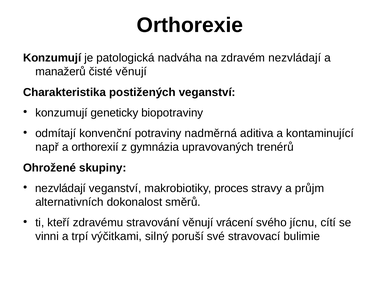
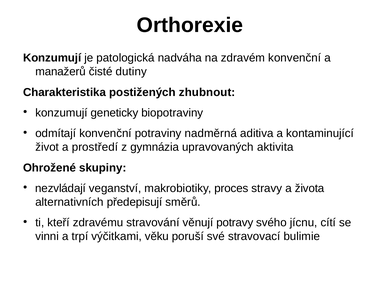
zdravém nezvládají: nezvládají -> konvenční
čisté věnují: věnují -> dutiny
postižených veganství: veganství -> zhubnout
např: např -> život
orthorexií: orthorexií -> prostředí
trenérů: trenérů -> aktivita
průjm: průjm -> života
dokonalost: dokonalost -> předepisují
vrácení: vrácení -> potravy
silný: silný -> věku
